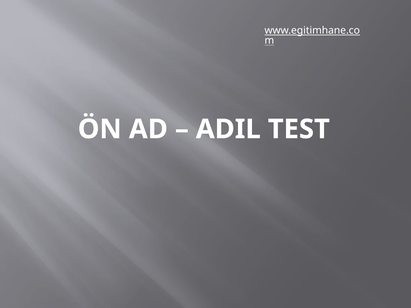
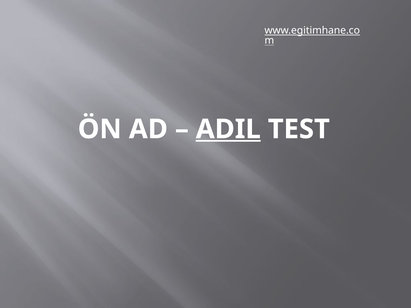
ADIL underline: none -> present
